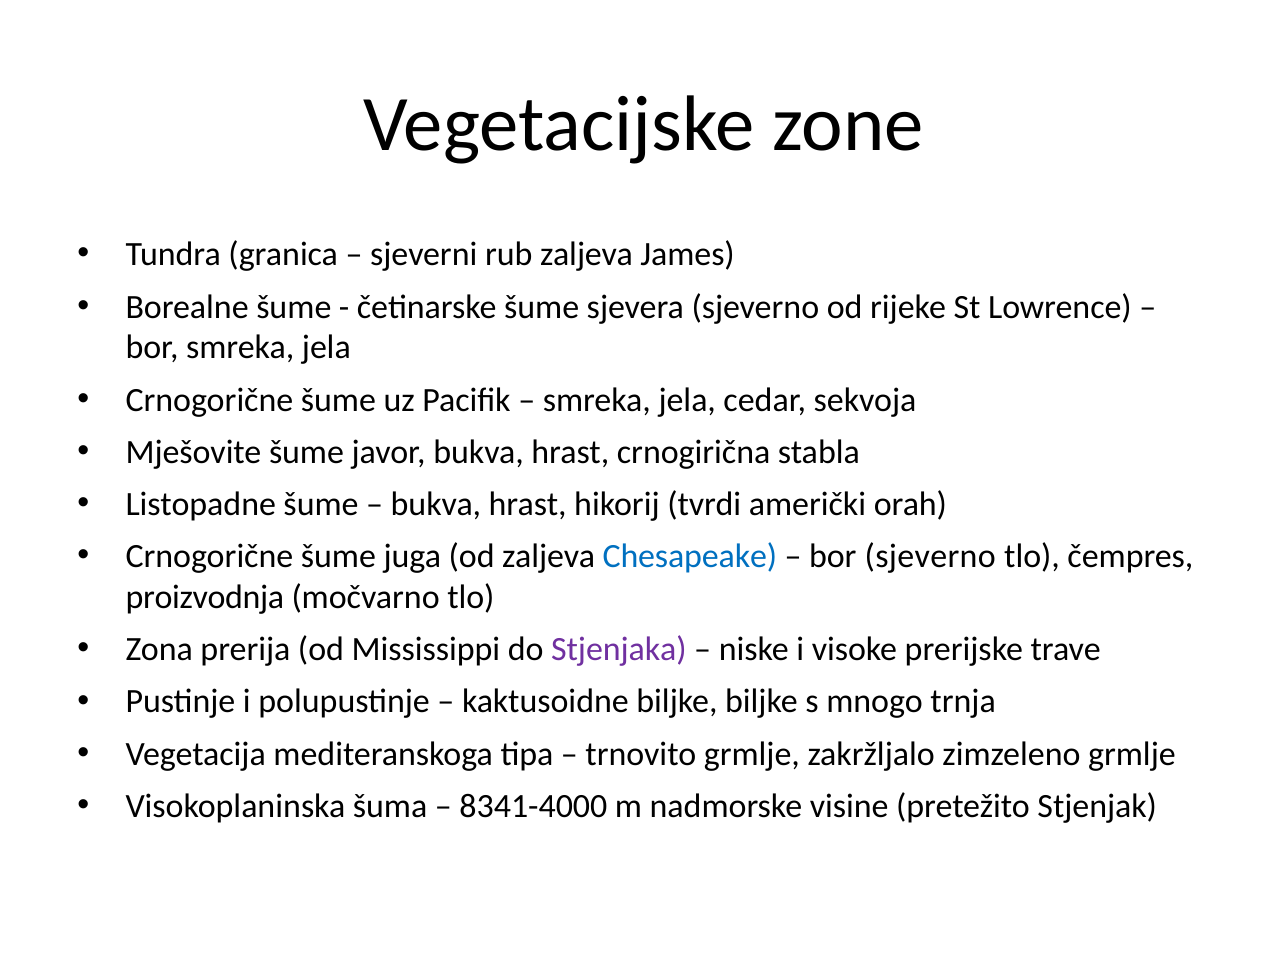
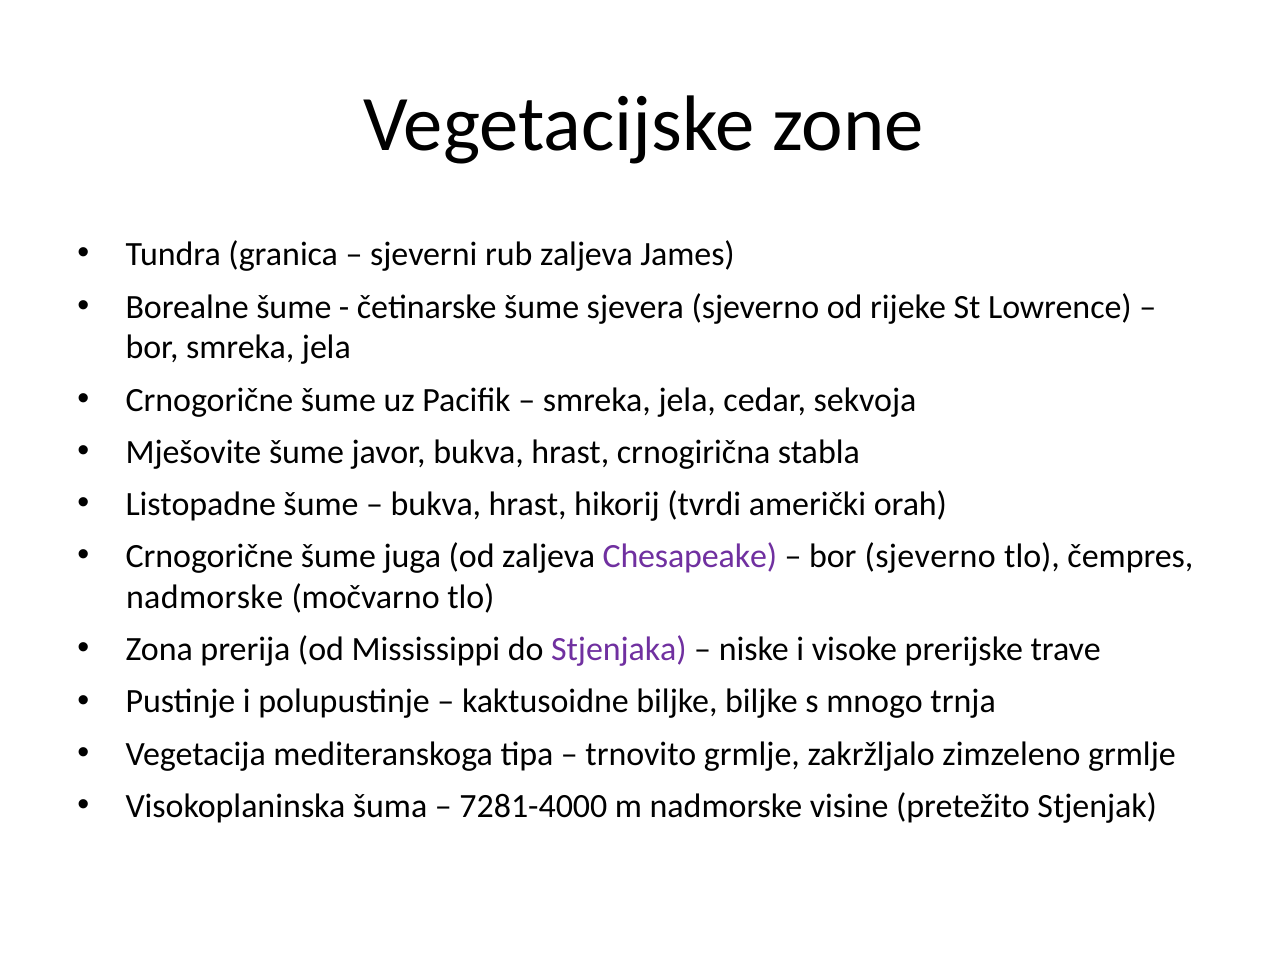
Chesapeake colour: blue -> purple
proizvodnja at (205, 597): proizvodnja -> nadmorske
8341-4000: 8341-4000 -> 7281-4000
